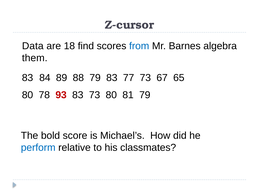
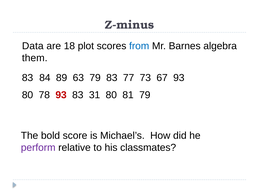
Z-cursor: Z-cursor -> Z-minus
find: find -> plot
88: 88 -> 63
67 65: 65 -> 93
83 73: 73 -> 31
perform colour: blue -> purple
